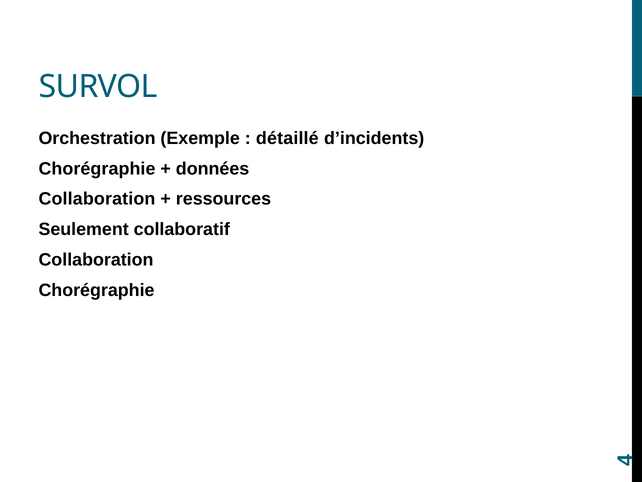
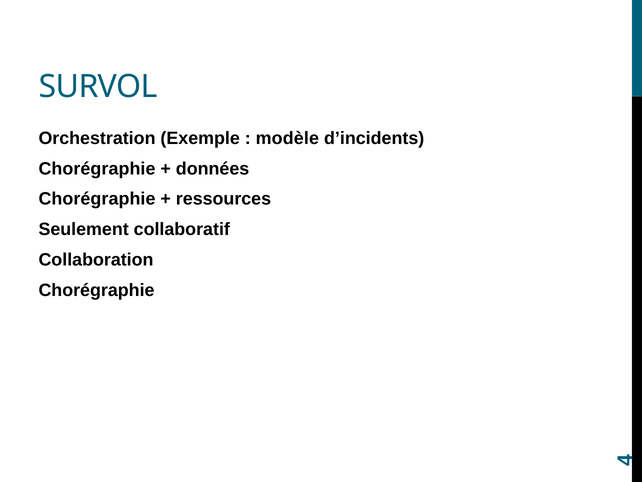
détaillé: détaillé -> modèle
Collaboration at (97, 199): Collaboration -> Chorégraphie
